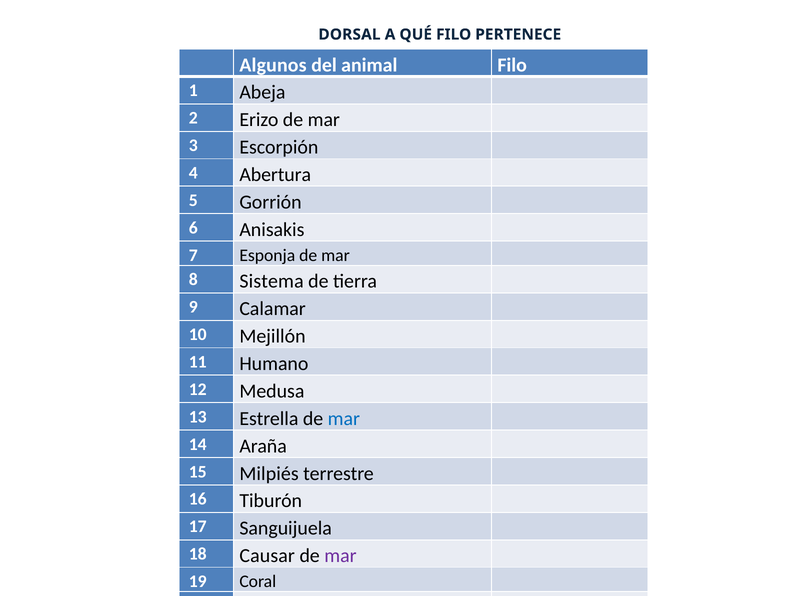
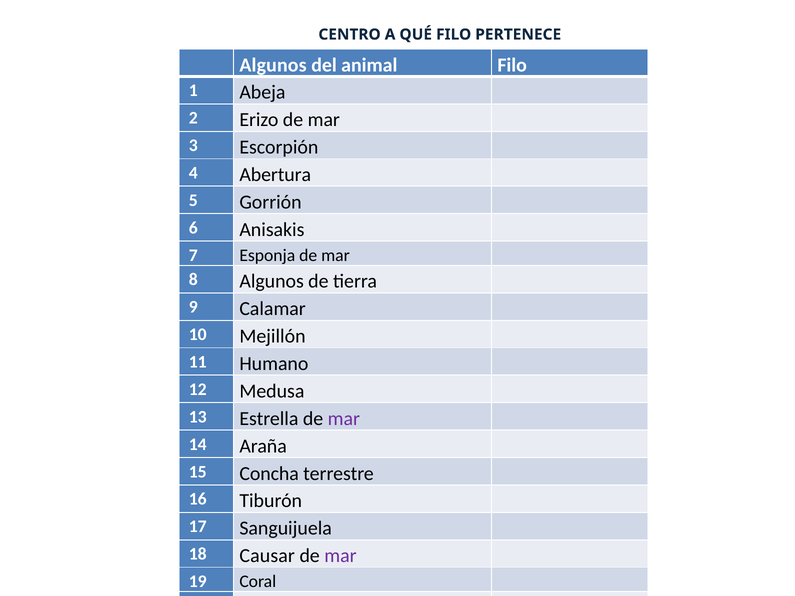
DORSAL: DORSAL -> CENTRO
8 Sistema: Sistema -> Algunos
mar at (344, 419) colour: blue -> purple
Milpiés: Milpiés -> Concha
